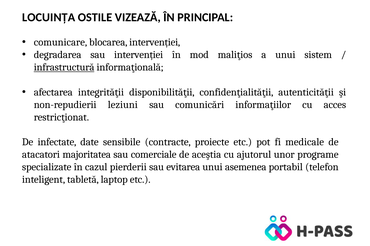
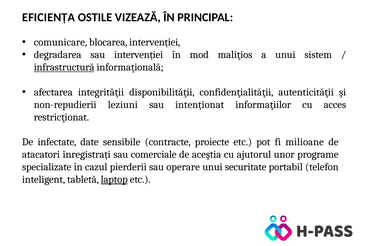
LOCUINȚA: LOCUINȚA -> EFICIENȚA
comunicări: comunicări -> intenționat
medicale: medicale -> milioane
majoritatea: majoritatea -> înregistrați
evitarea: evitarea -> operare
asemenea: asemenea -> securitate
laptop underline: none -> present
